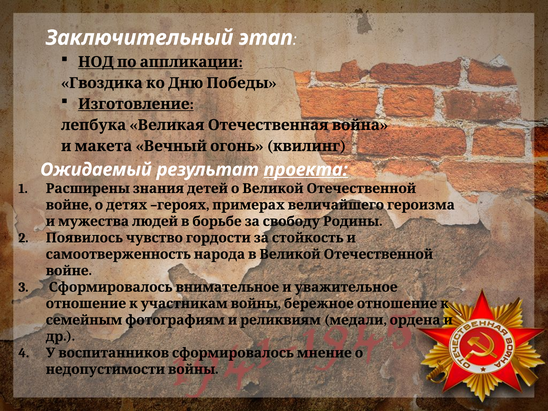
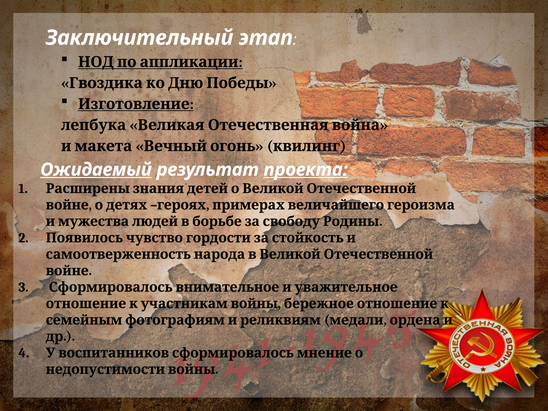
Ожидаемый underline: none -> present
